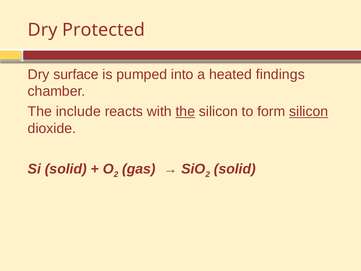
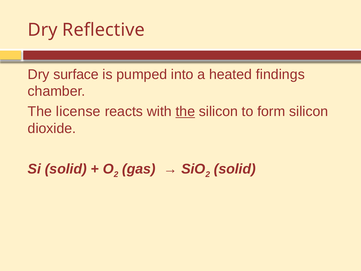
Protected: Protected -> Reflective
include: include -> license
silicon at (309, 111) underline: present -> none
